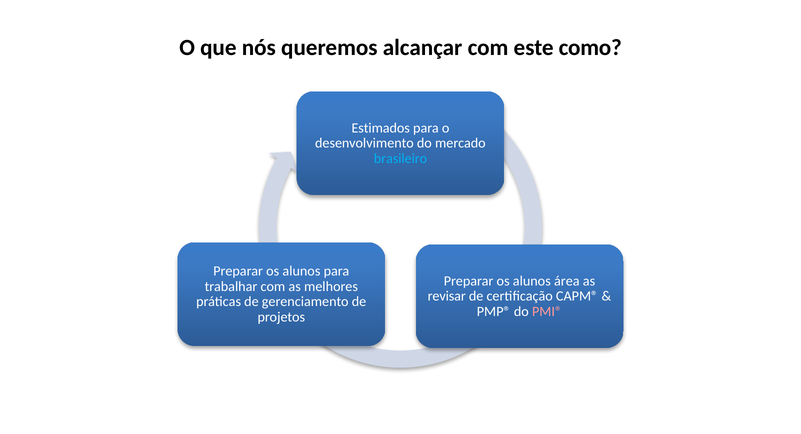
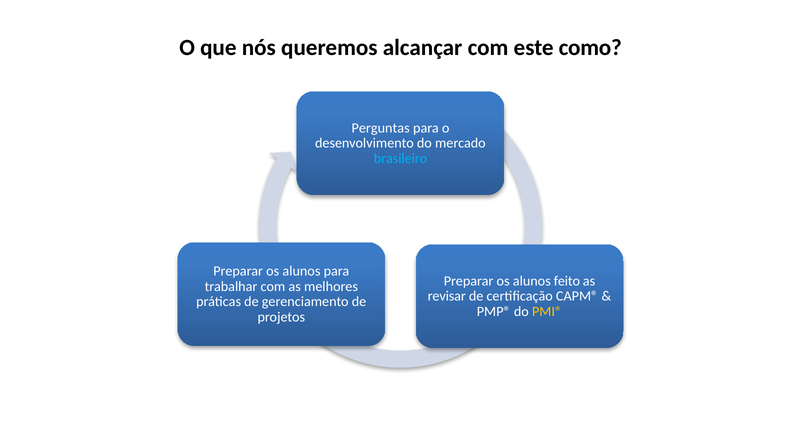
Estimados: Estimados -> Perguntas
área: área -> feito
PMI® colour: pink -> yellow
